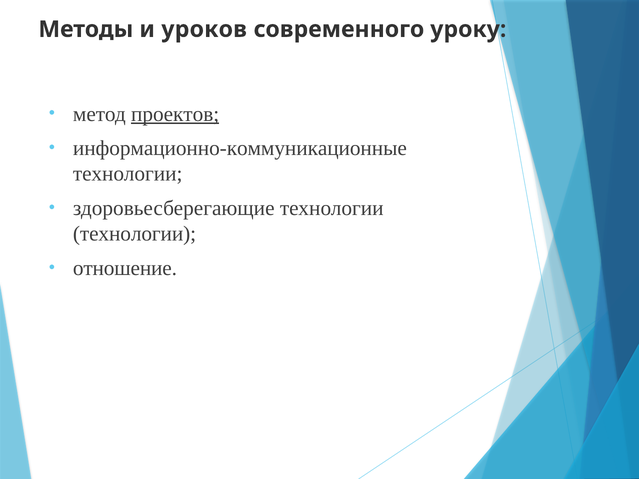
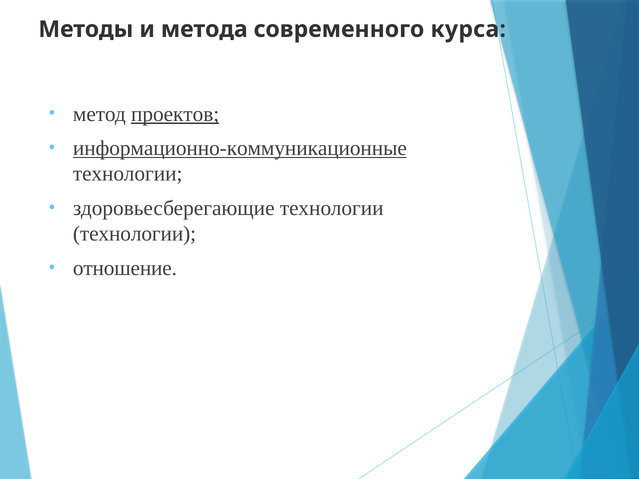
уроков: уроков -> метода
уроку: уроку -> курса
информационно-коммуникационные underline: none -> present
